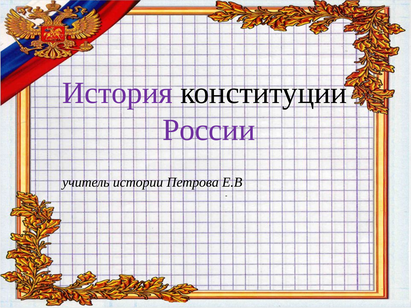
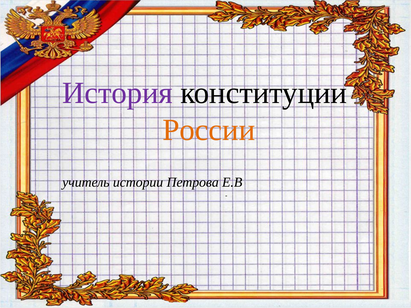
России colour: purple -> orange
